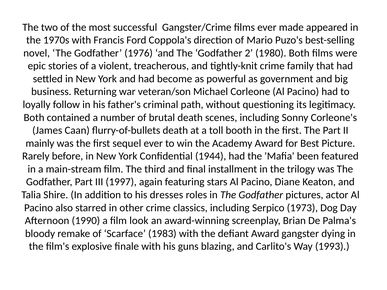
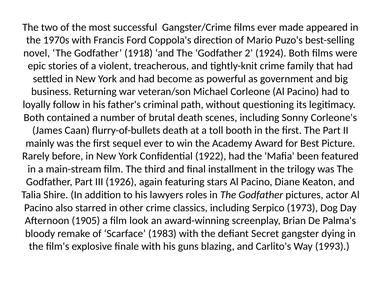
1976: 1976 -> 1918
1980: 1980 -> 1924
1944: 1944 -> 1922
1997: 1997 -> 1926
dresses: dresses -> lawyers
1990: 1990 -> 1905
defiant Award: Award -> Secret
